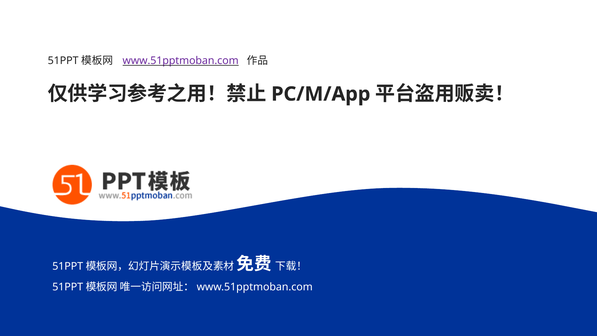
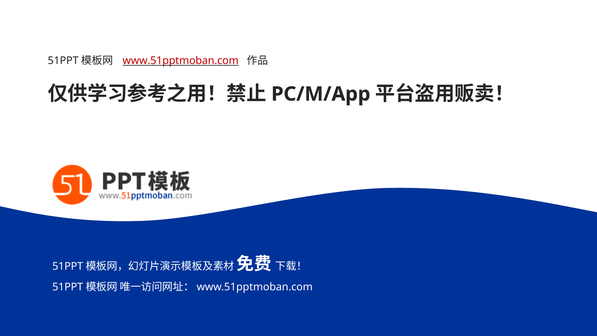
www.51pptmoban.com colour: purple -> red
